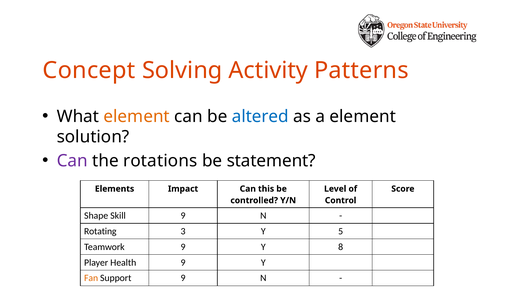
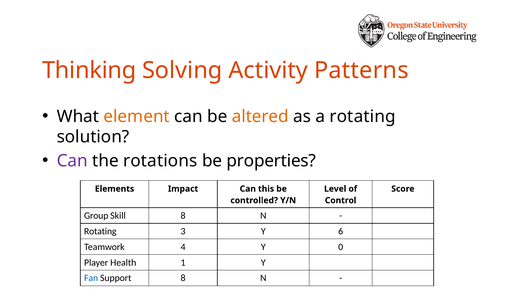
Concept: Concept -> Thinking
altered colour: blue -> orange
a element: element -> rotating
statement: statement -> properties
Shape: Shape -> Group
Skill 9: 9 -> 8
5: 5 -> 6
Teamwork 9: 9 -> 4
8: 8 -> 0
Health 9: 9 -> 1
Fan colour: orange -> blue
Support 9: 9 -> 8
